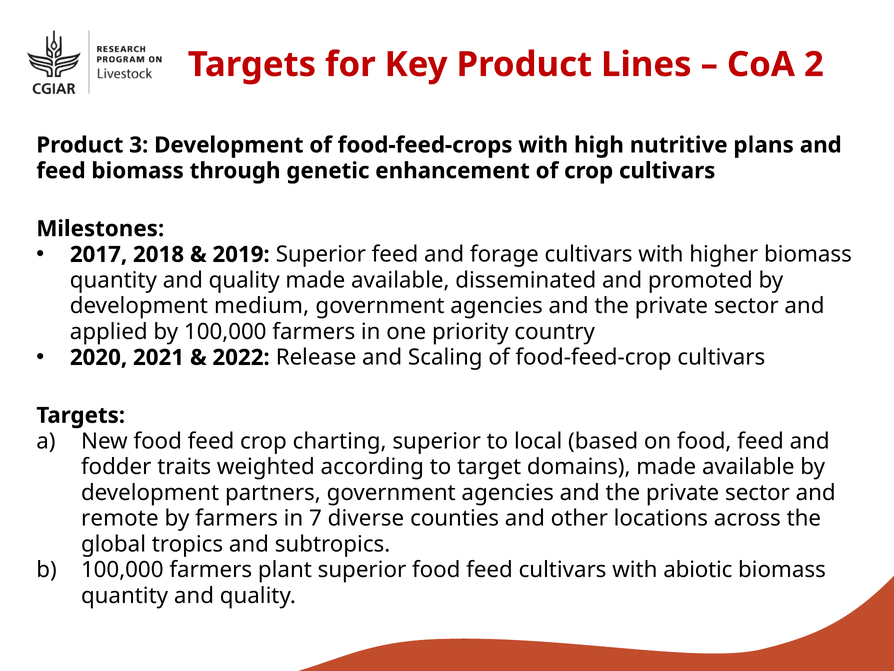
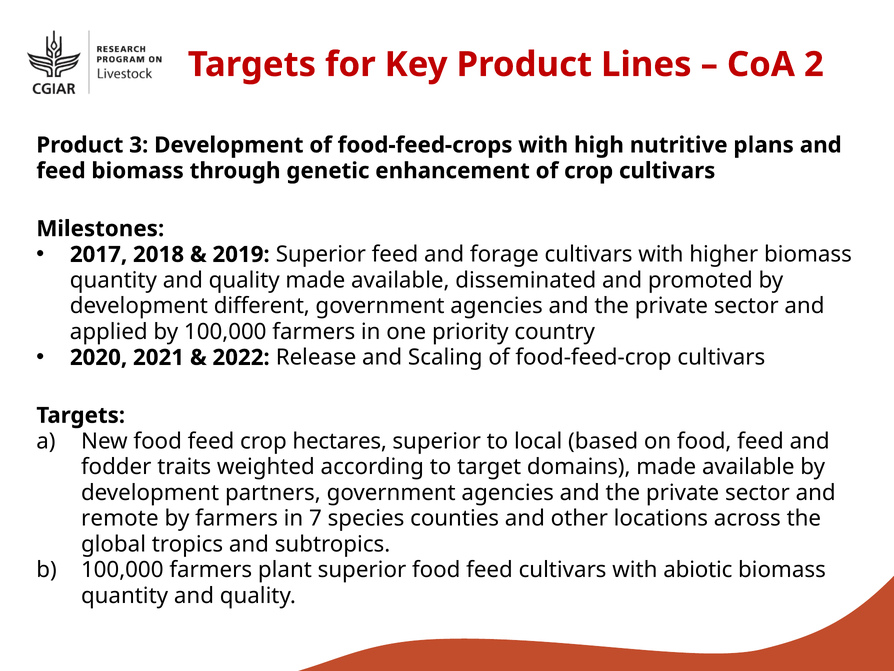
medium: medium -> different
charting: charting -> hectares
diverse: diverse -> species
